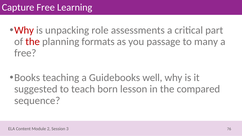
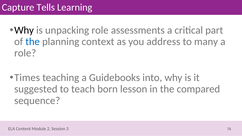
Capture Free: Free -> Tells
Why at (24, 30) colour: red -> black
the at (33, 42) colour: red -> blue
formats: formats -> context
passage: passage -> address
free at (25, 53): free -> role
Books: Books -> Times
well: well -> into
